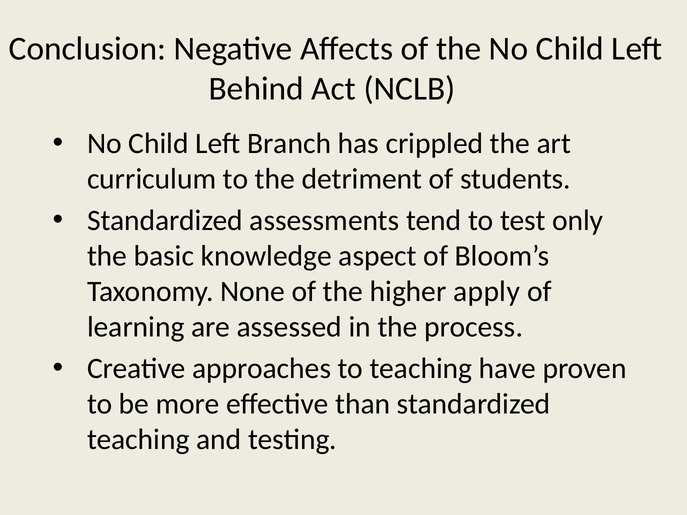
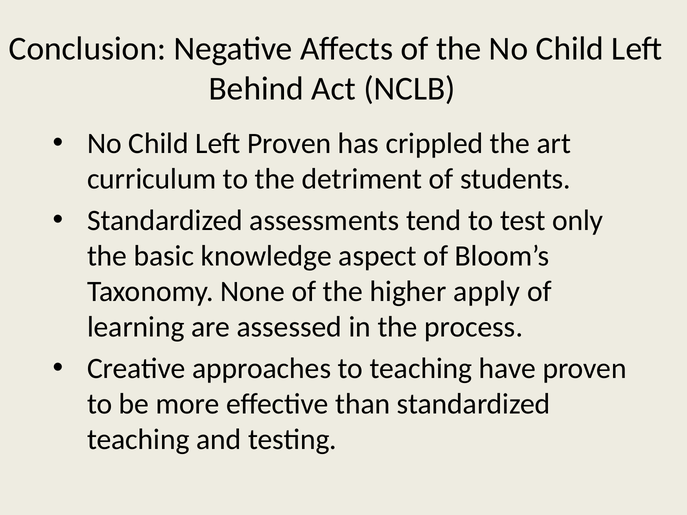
Left Branch: Branch -> Proven
